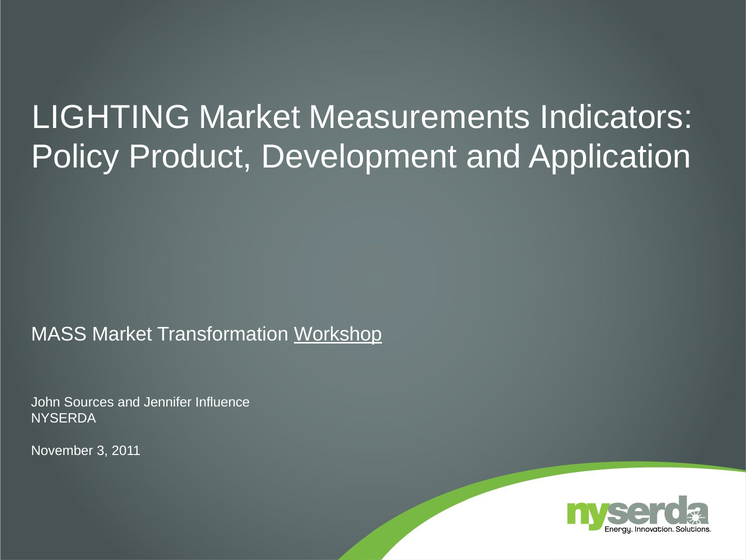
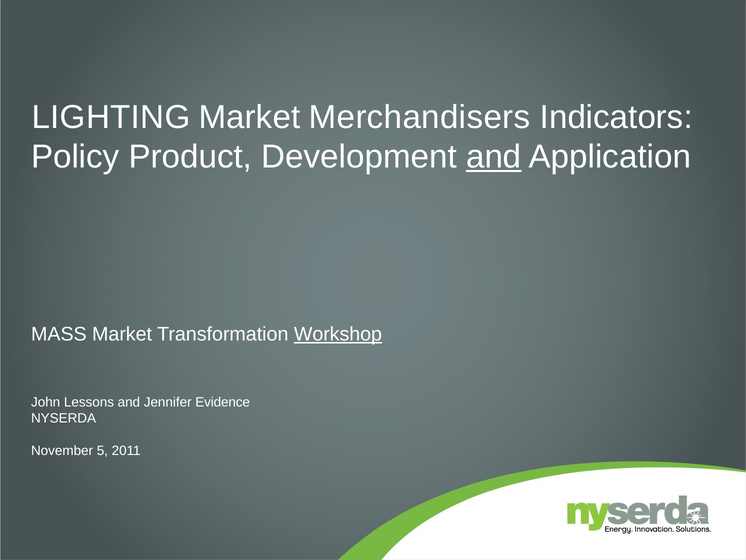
Measurements: Measurements -> Merchandisers
and at (494, 157) underline: none -> present
Sources: Sources -> Lessons
Influence: Influence -> Evidence
3: 3 -> 5
